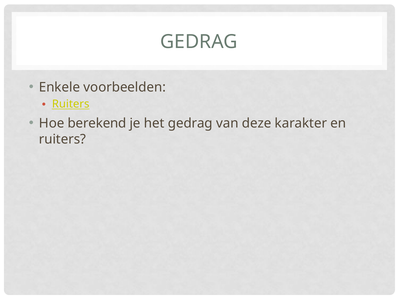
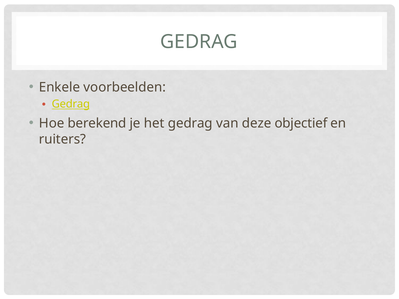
Ruiters at (71, 104): Ruiters -> Gedrag
karakter: karakter -> objectief
